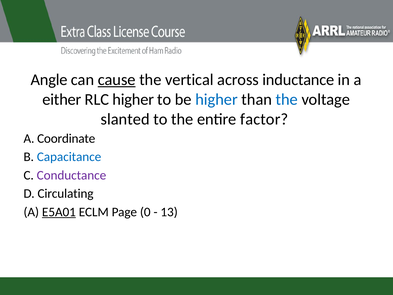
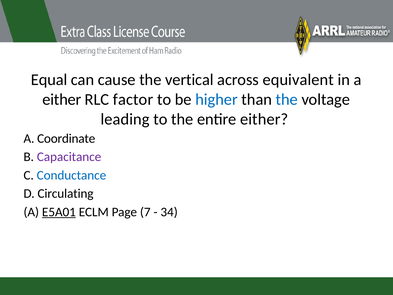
Angle: Angle -> Equal
cause underline: present -> none
inductance: inductance -> equivalent
RLC higher: higher -> factor
slanted: slanted -> leading
entire factor: factor -> either
Capacitance colour: blue -> purple
Conductance colour: purple -> blue
0: 0 -> 7
13: 13 -> 34
